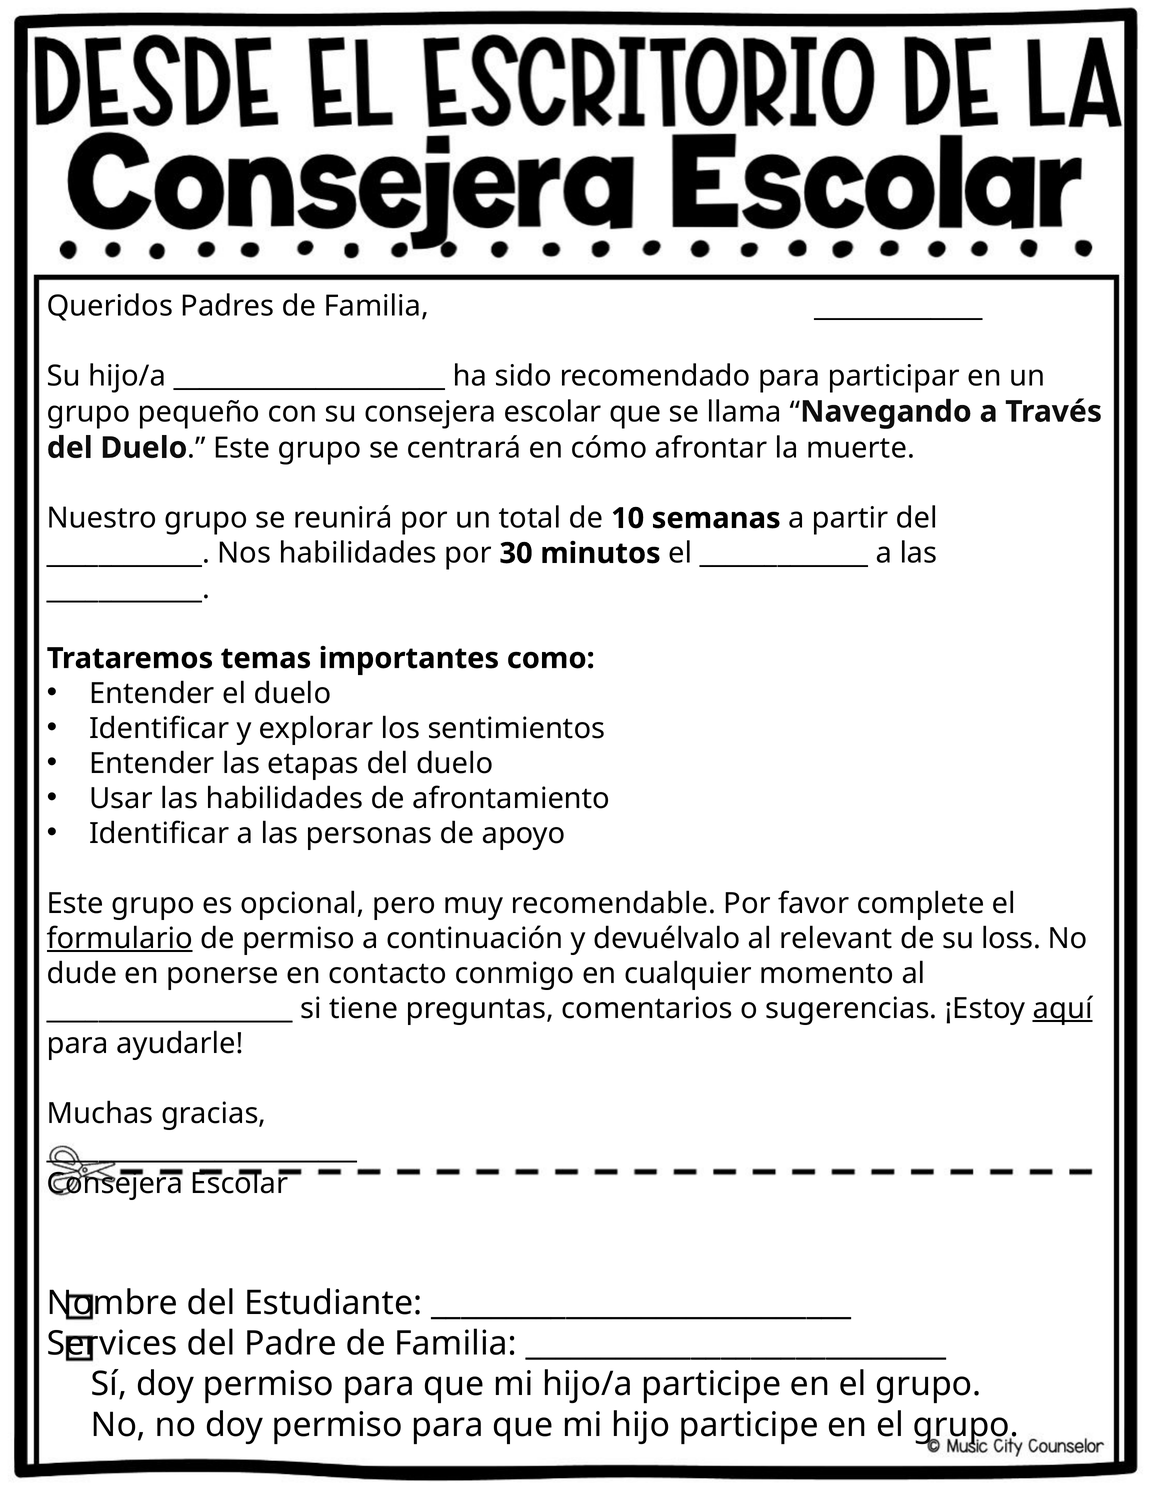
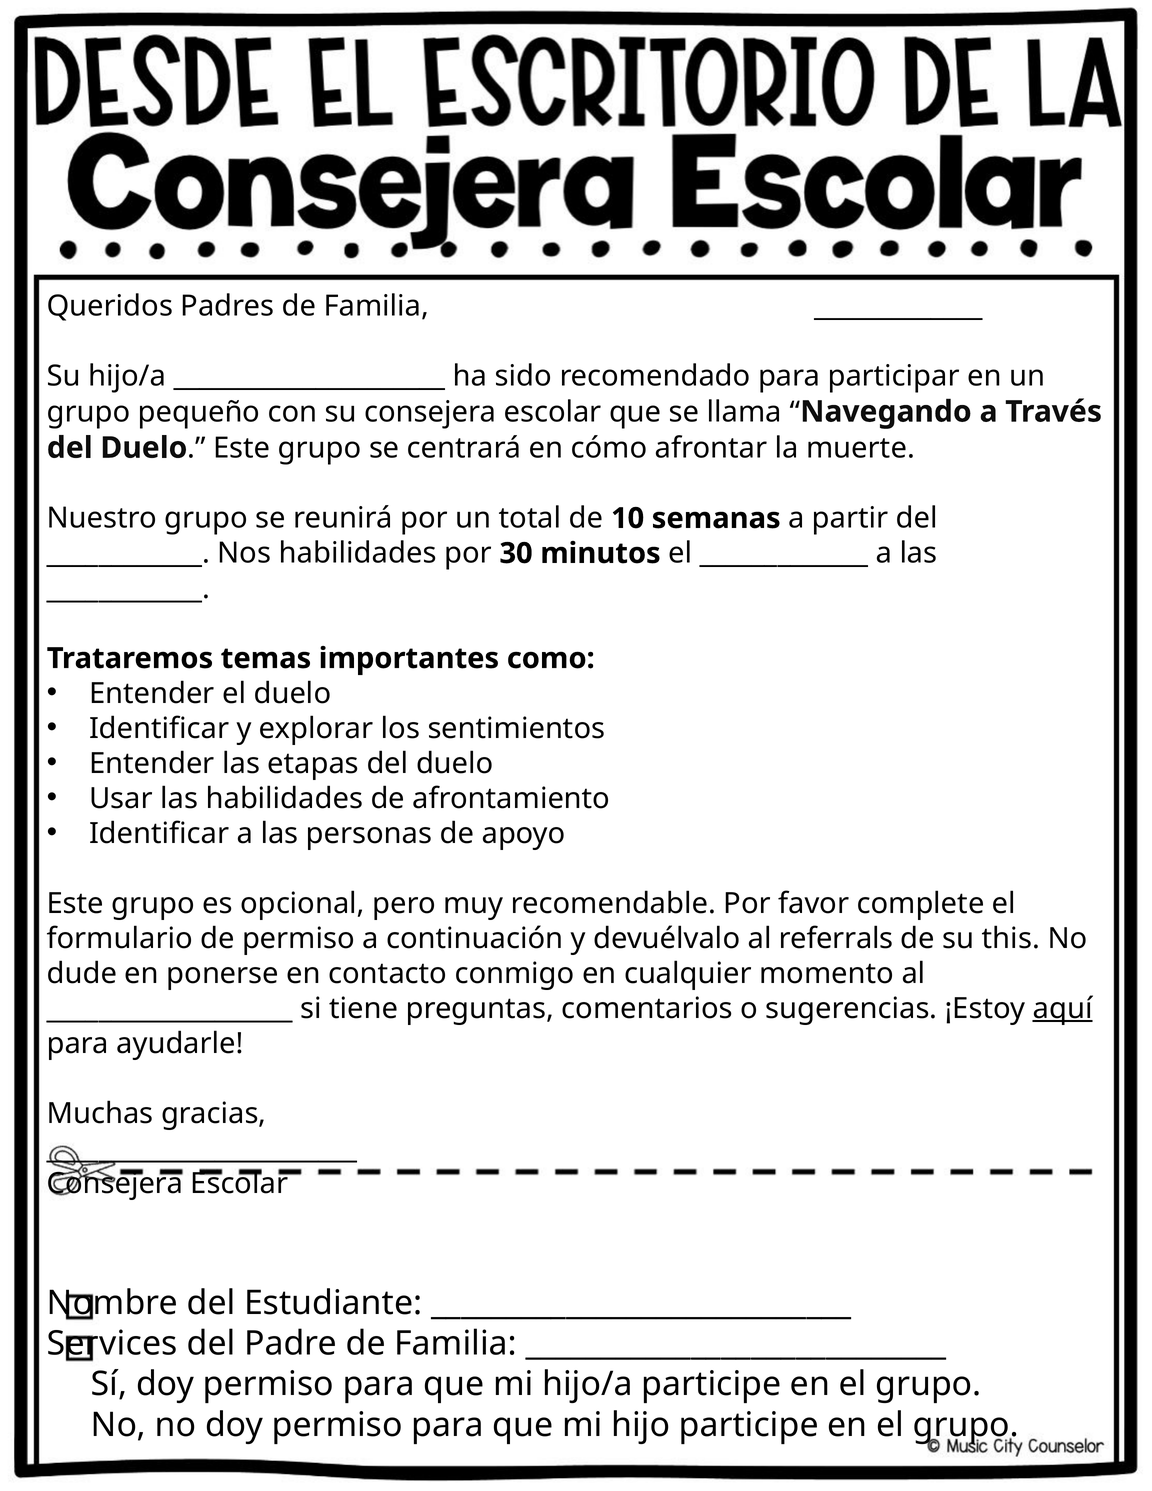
formulario underline: present -> none
relevant: relevant -> referrals
loss: loss -> this
